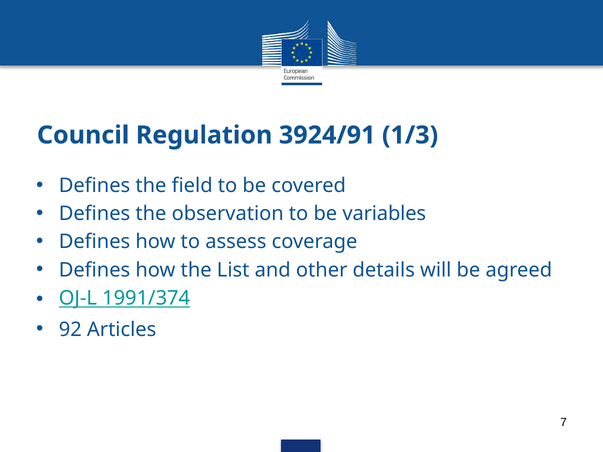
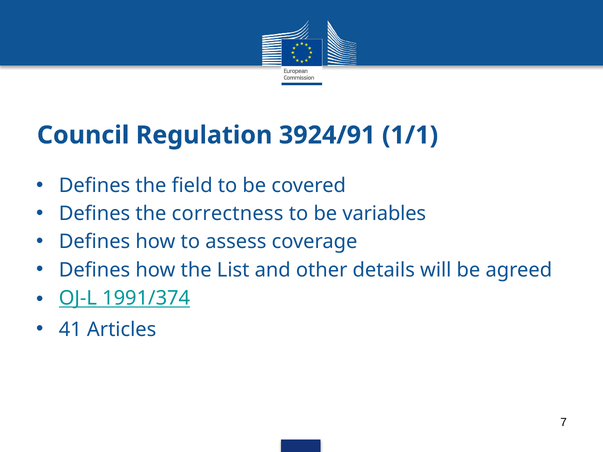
1/3: 1/3 -> 1/1
observation: observation -> correctness
92: 92 -> 41
